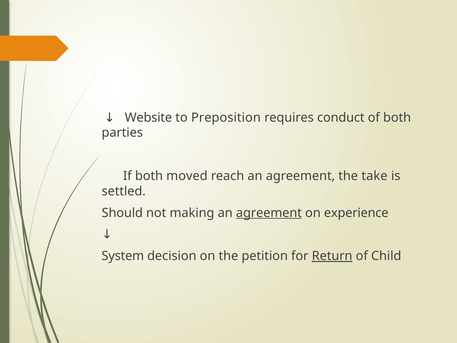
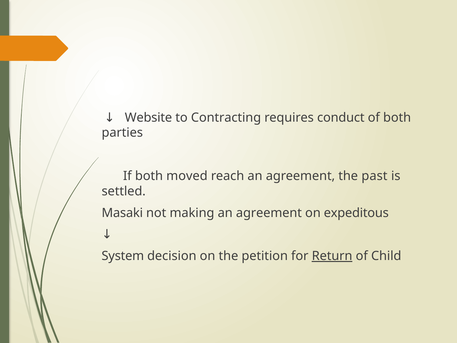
Preposition: Preposition -> Contracting
take: take -> past
Should: Should -> Masaki
agreement at (269, 213) underline: present -> none
experience: experience -> expeditous
